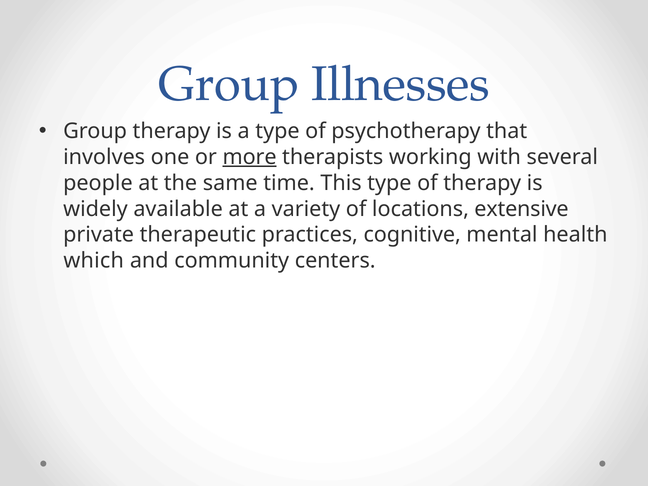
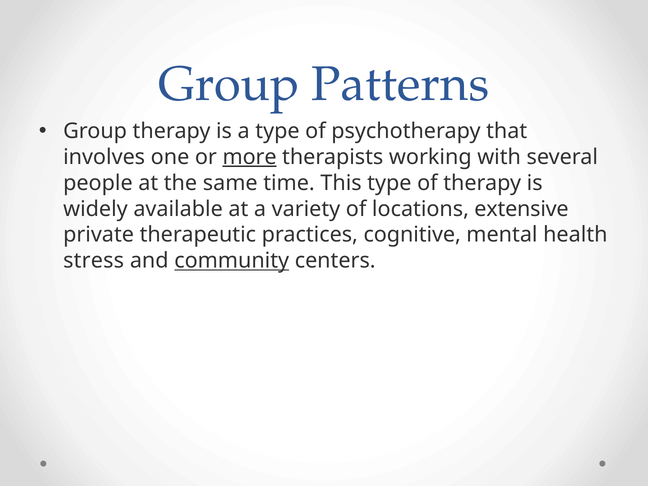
Illnesses: Illnesses -> Patterns
which: which -> stress
community underline: none -> present
